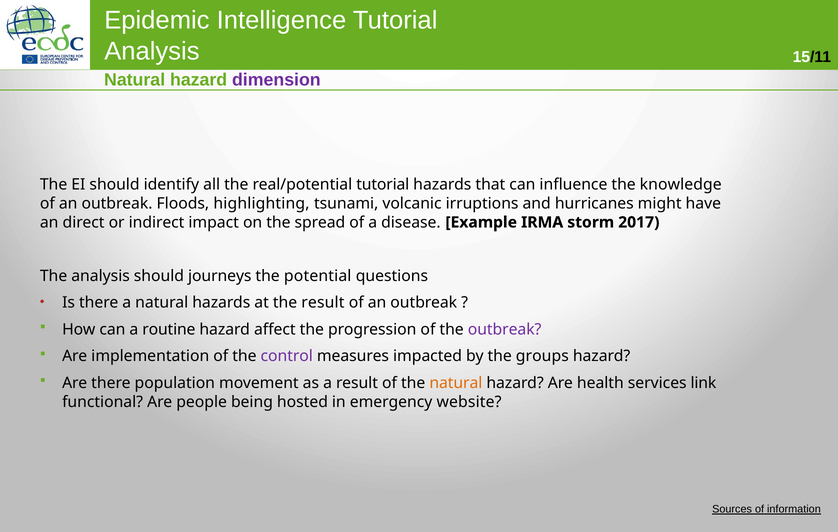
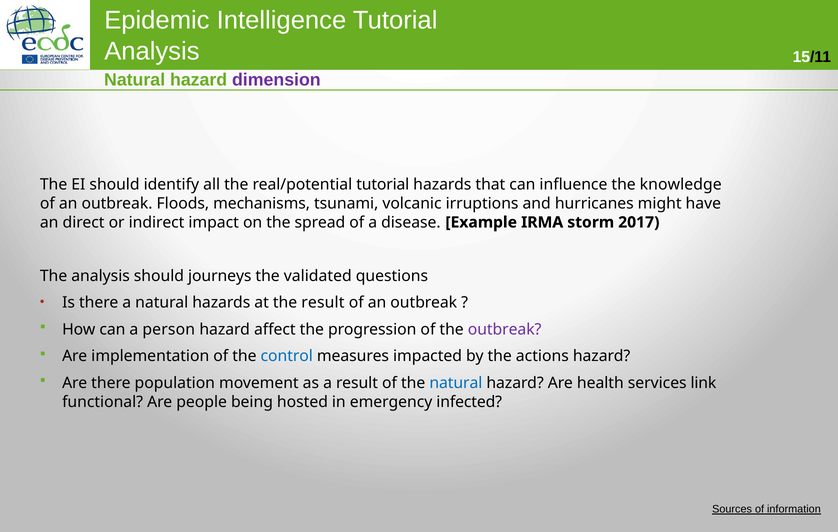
highlighting: highlighting -> mechanisms
potential: potential -> validated
routine: routine -> person
control colour: purple -> blue
groups: groups -> actions
natural at (456, 383) colour: orange -> blue
website: website -> infected
